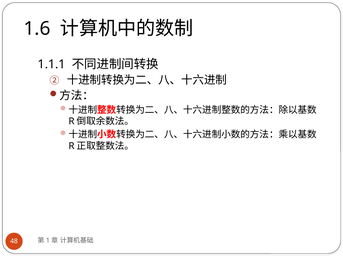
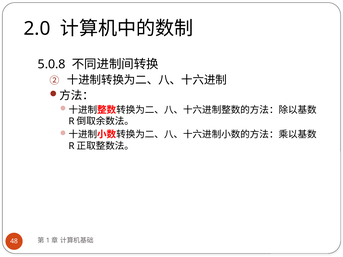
1.6: 1.6 -> 2.0
1.1.1: 1.1.1 -> 5.0.8
